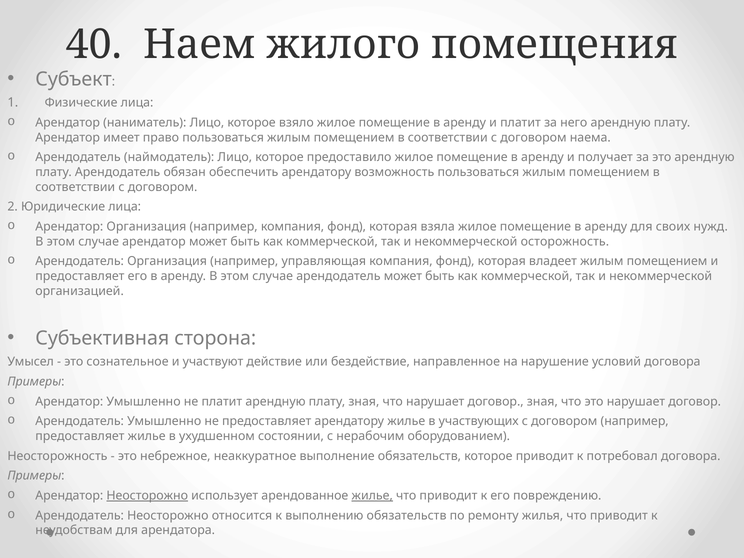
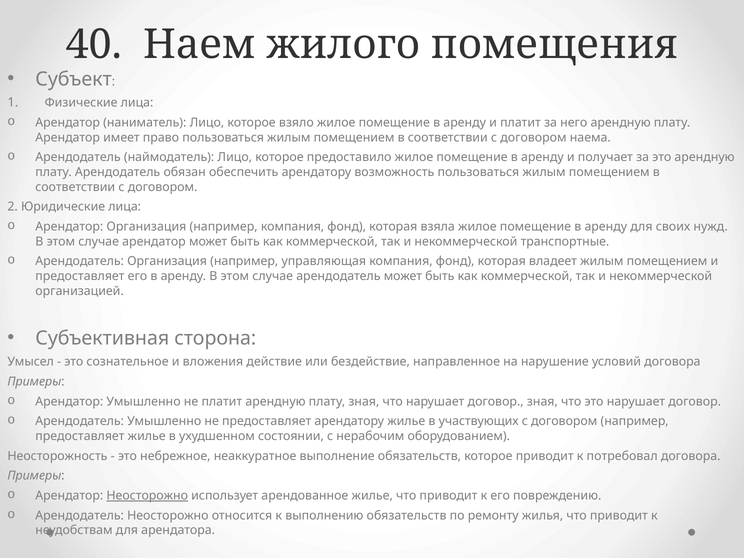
осторожность: осторожность -> транспортные
участвуют: участвуют -> вложения
жилье at (372, 496) underline: present -> none
